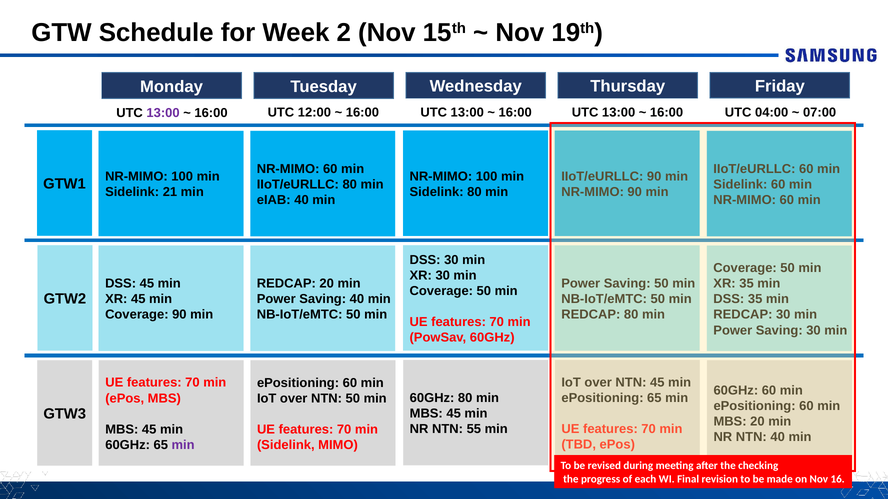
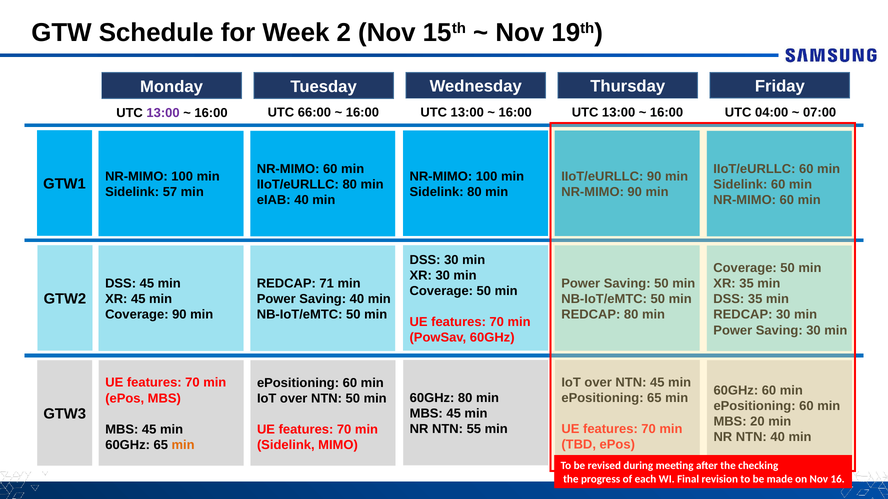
12:00: 12:00 -> 66:00
21: 21 -> 57
REDCAP 20: 20 -> 71
min at (183, 445) colour: purple -> orange
